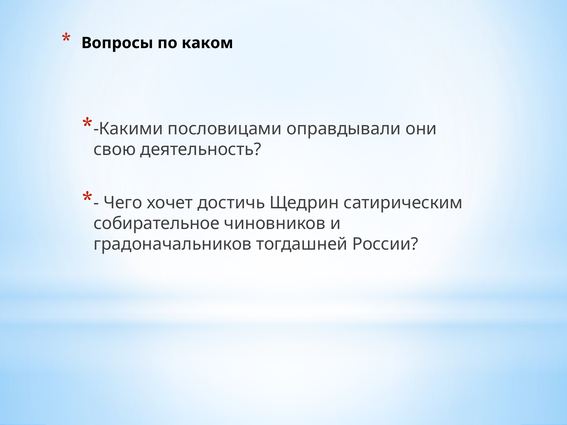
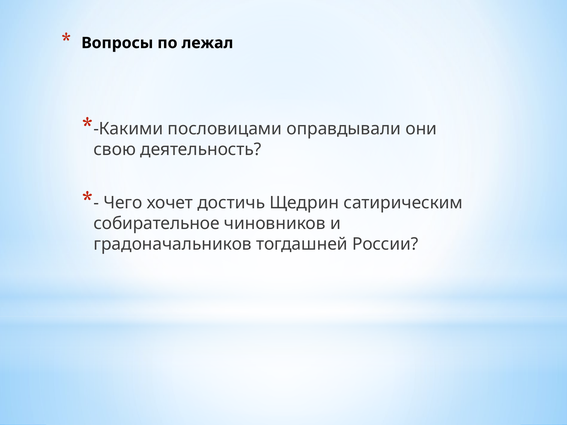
каком: каком -> лежал
